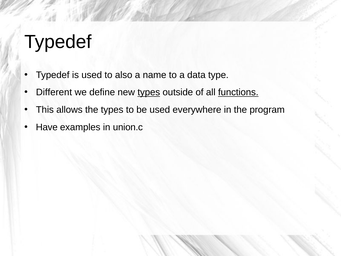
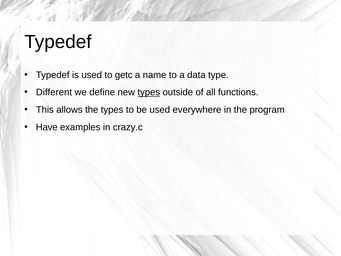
also: also -> getc
functions underline: present -> none
union.c: union.c -> crazy.c
